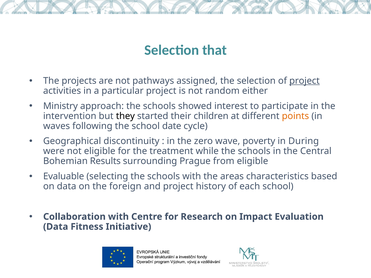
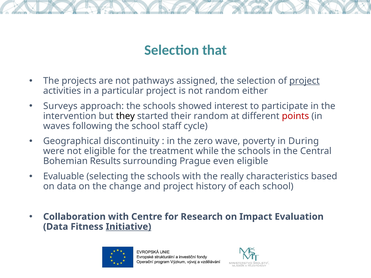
Ministry: Ministry -> Surveys
their children: children -> random
points colour: orange -> red
date: date -> staff
from: from -> even
areas: areas -> really
foreign: foreign -> change
Initiative underline: none -> present
